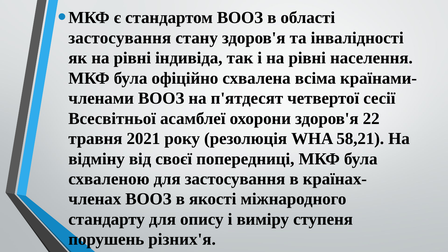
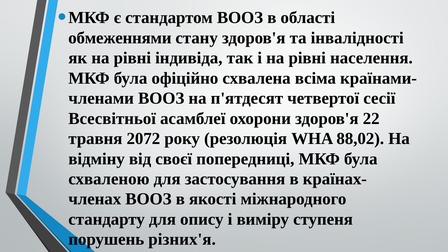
застосування at (120, 38): застосування -> обмеженнями
2021: 2021 -> 2072
58,21: 58,21 -> 88,02
